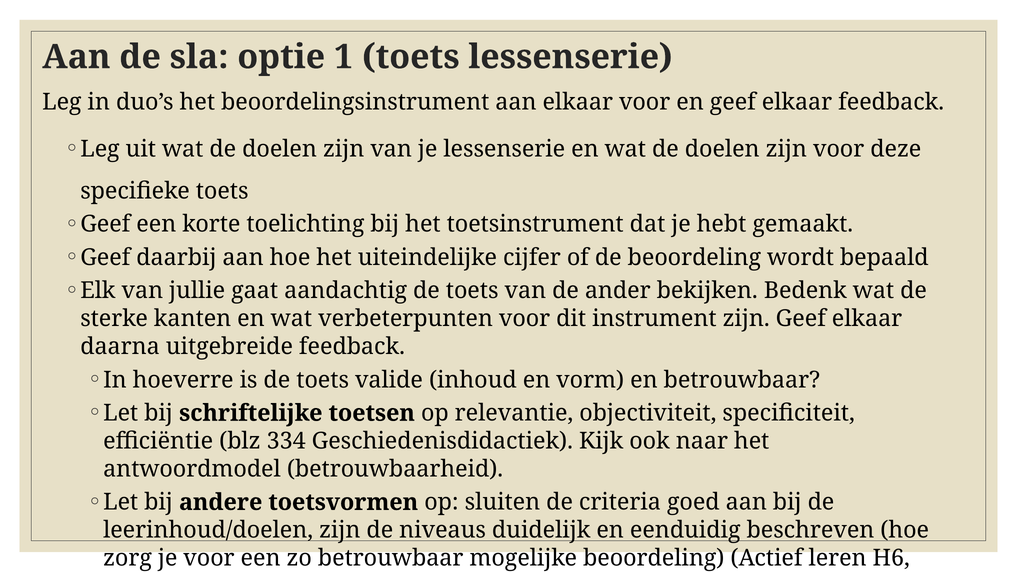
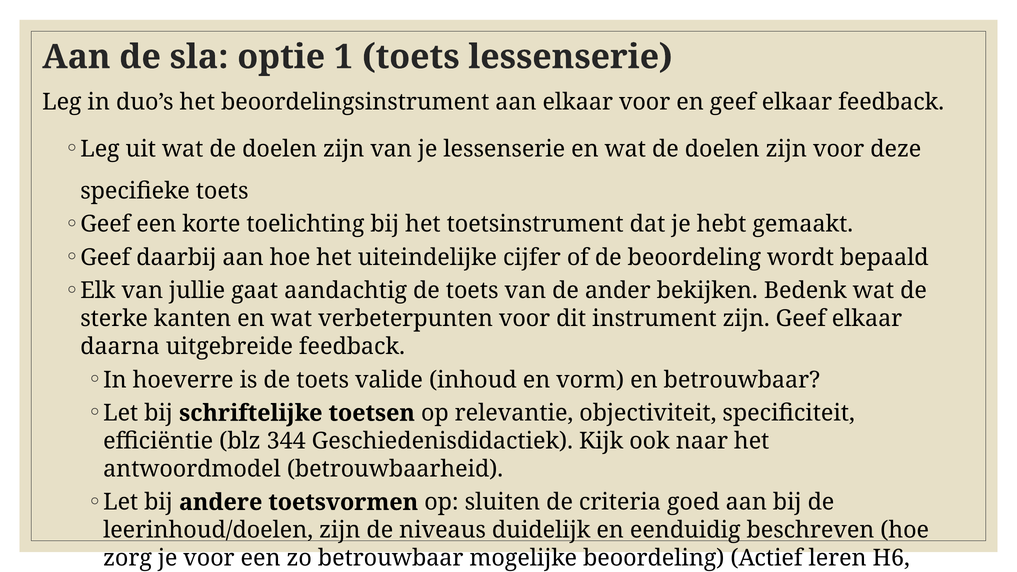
334: 334 -> 344
